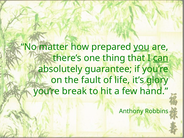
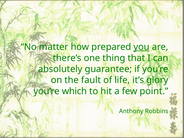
can underline: present -> none
break: break -> which
hand: hand -> point
